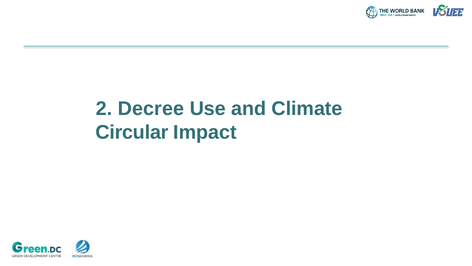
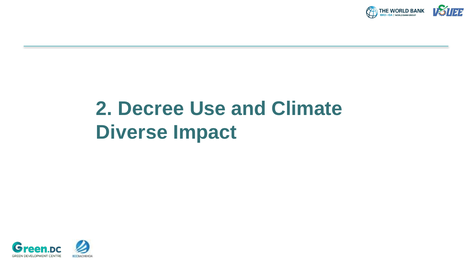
Circular: Circular -> Diverse
